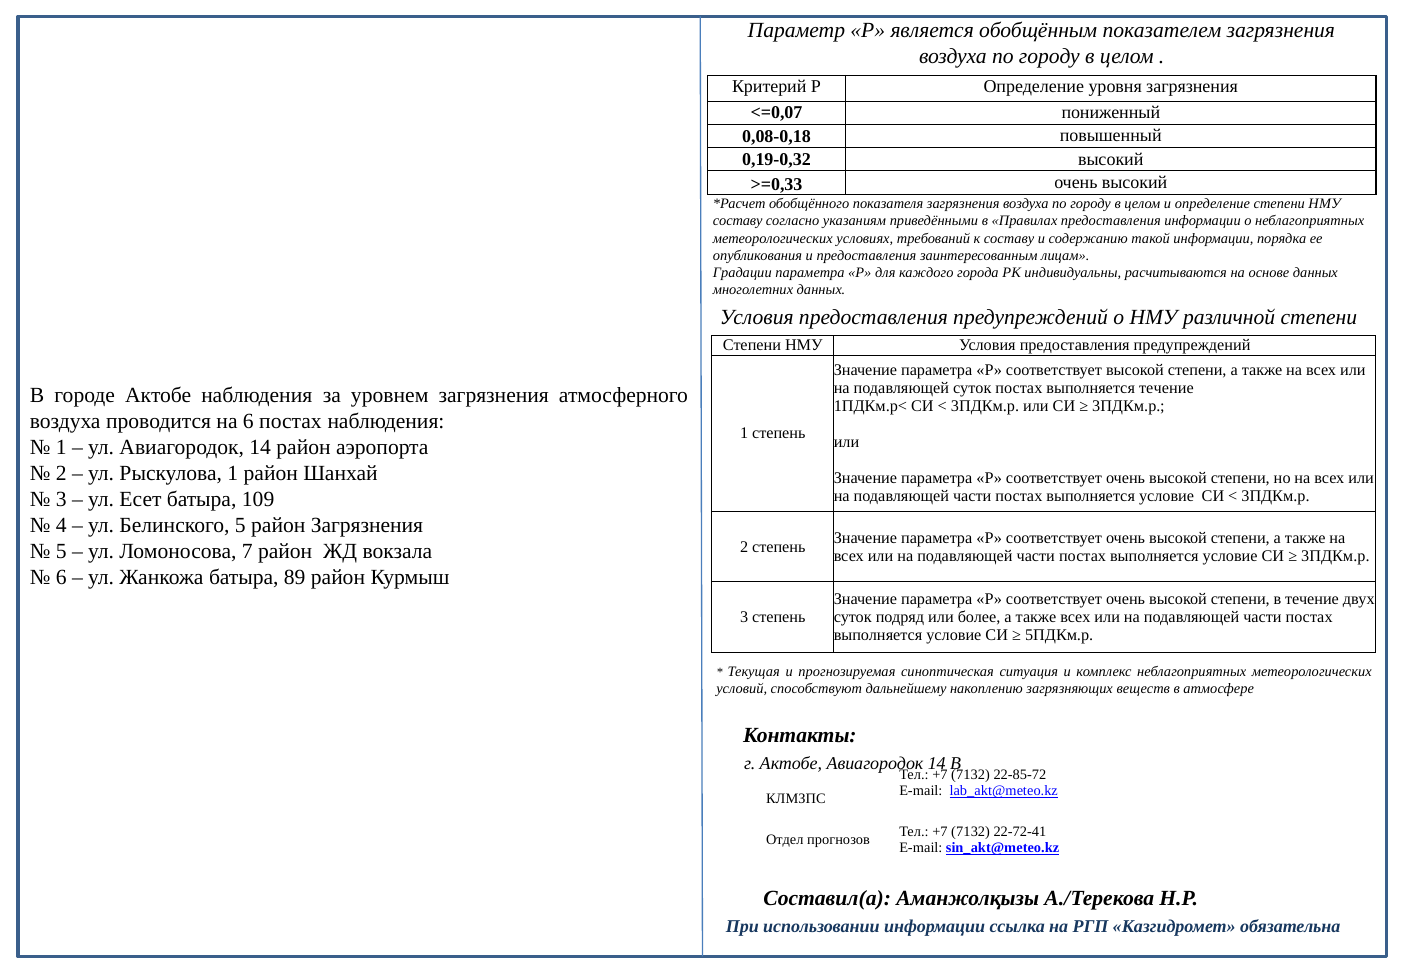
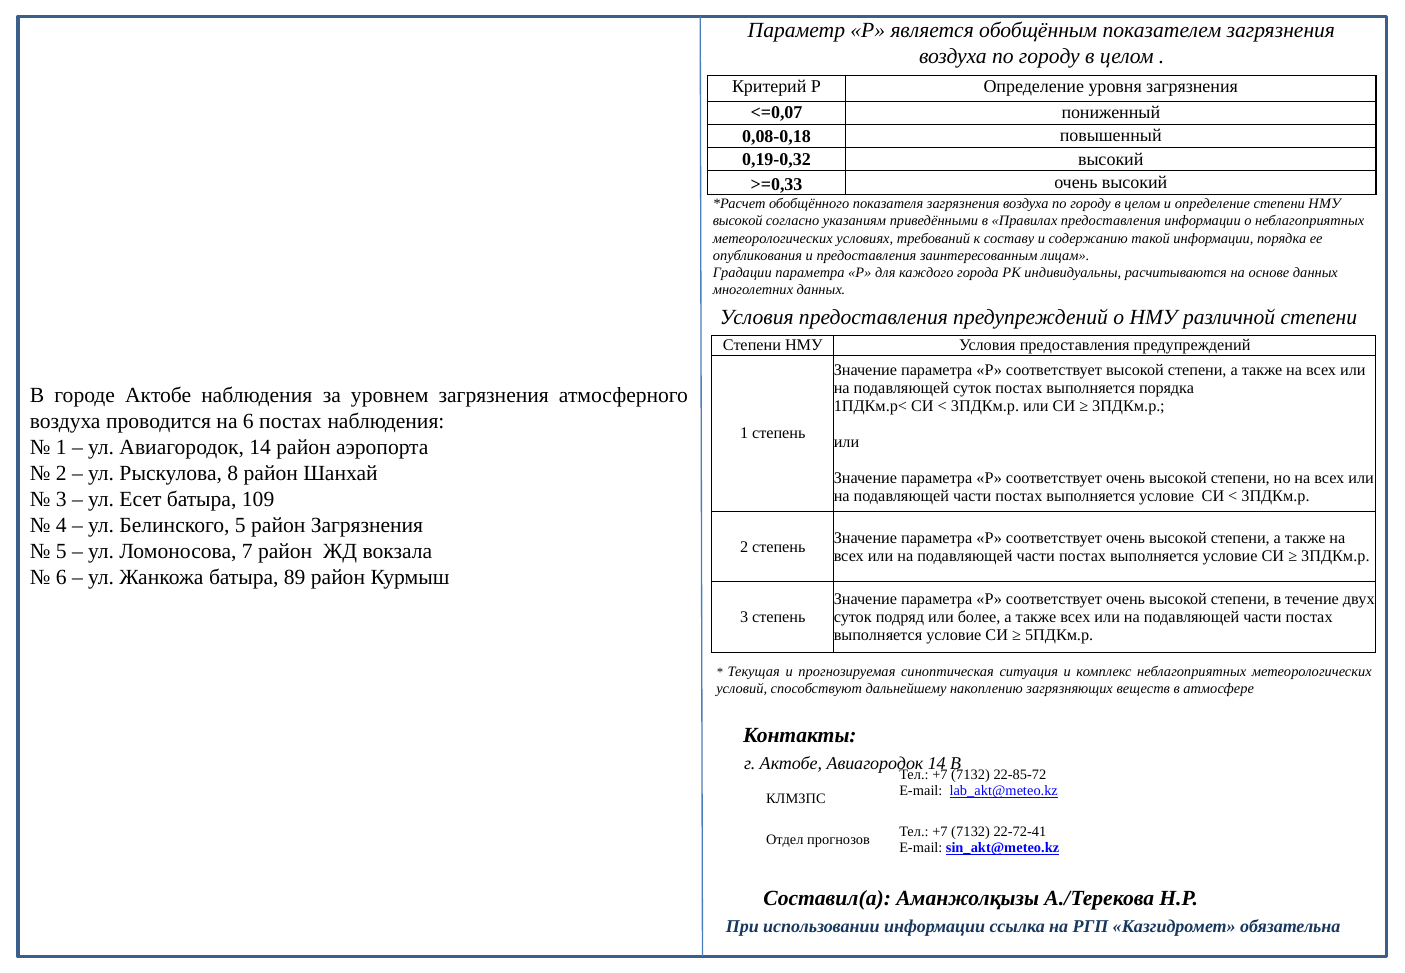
составу at (738, 221): составу -> высокой
выполняется течение: течение -> порядка
Рыскулова 1: 1 -> 8
